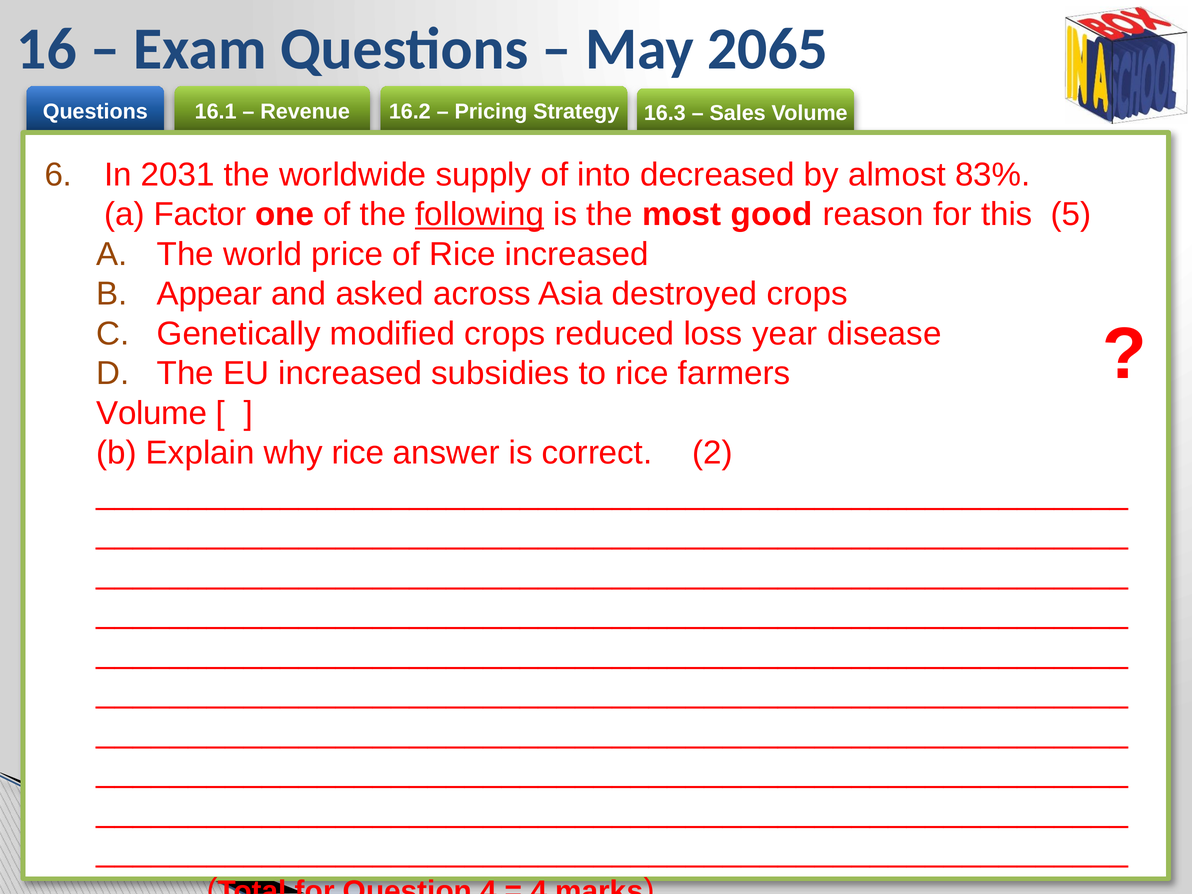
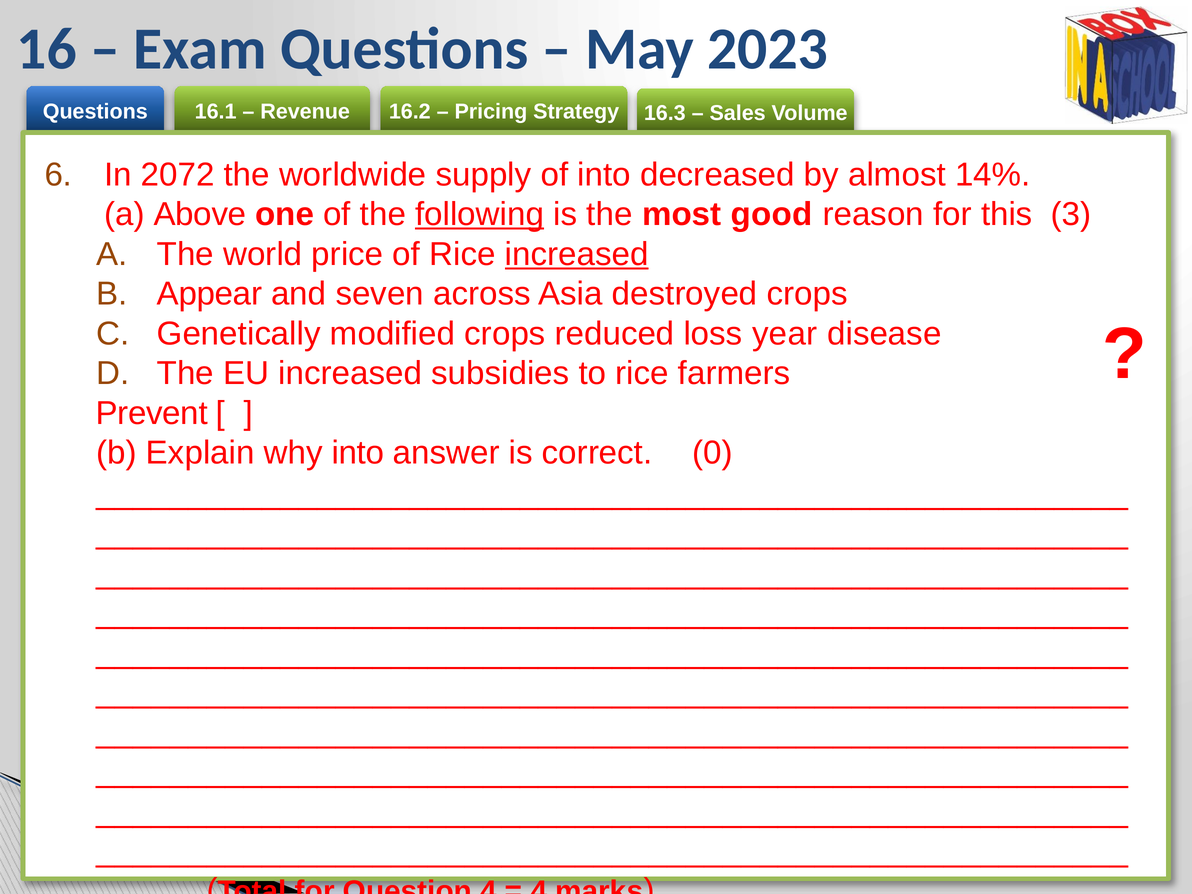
2065: 2065 -> 2023
2031: 2031 -> 2072
83%: 83% -> 14%
Factor: Factor -> Above
5: 5 -> 3
increased at (577, 254) underline: none -> present
asked: asked -> seven
Volume at (152, 413): Volume -> Prevent
why rice: rice -> into
2: 2 -> 0
